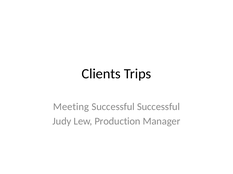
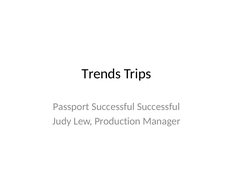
Clients: Clients -> Trends
Meeting: Meeting -> Passport
